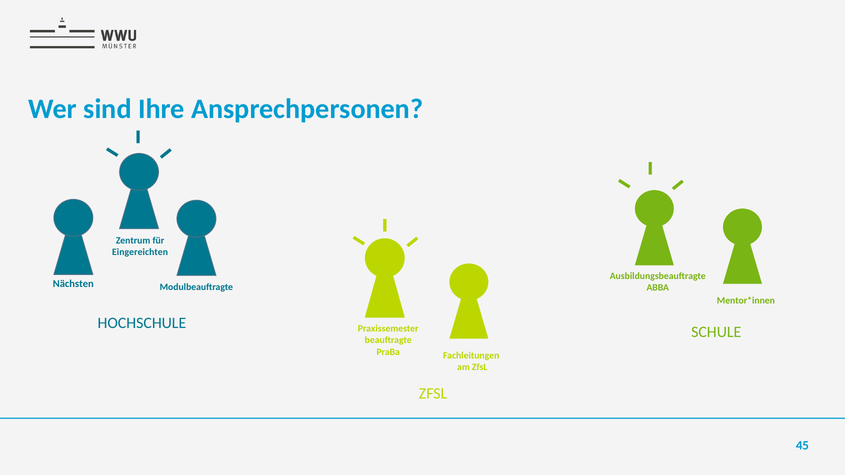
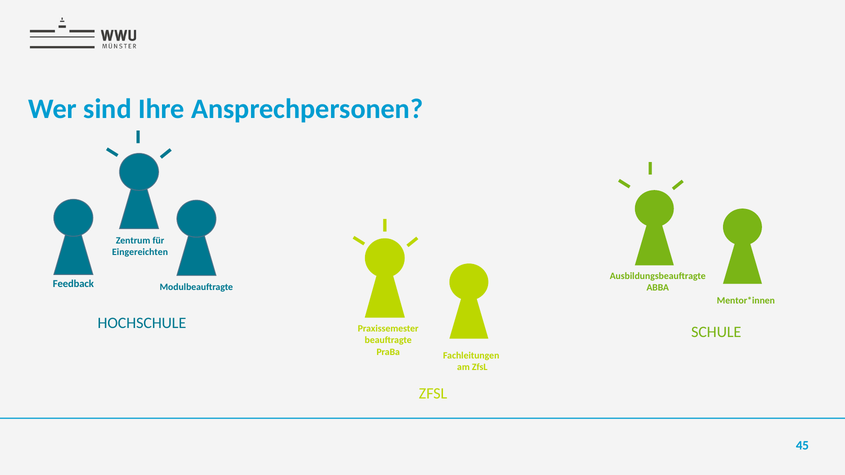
Nächsten: Nächsten -> Feedback
